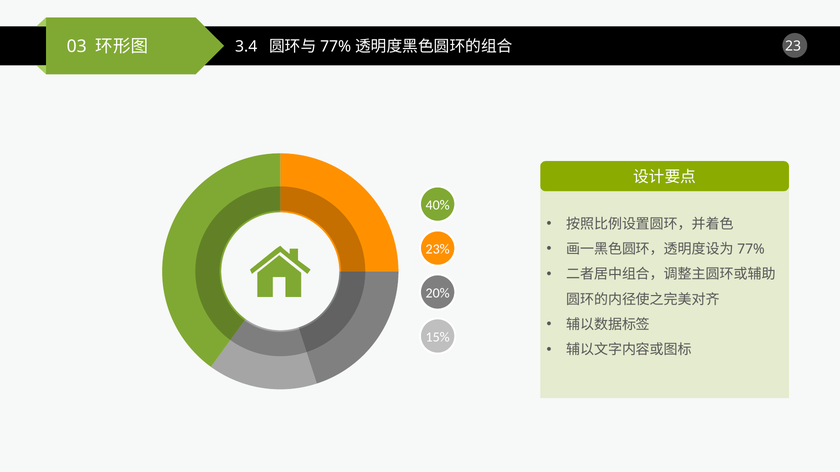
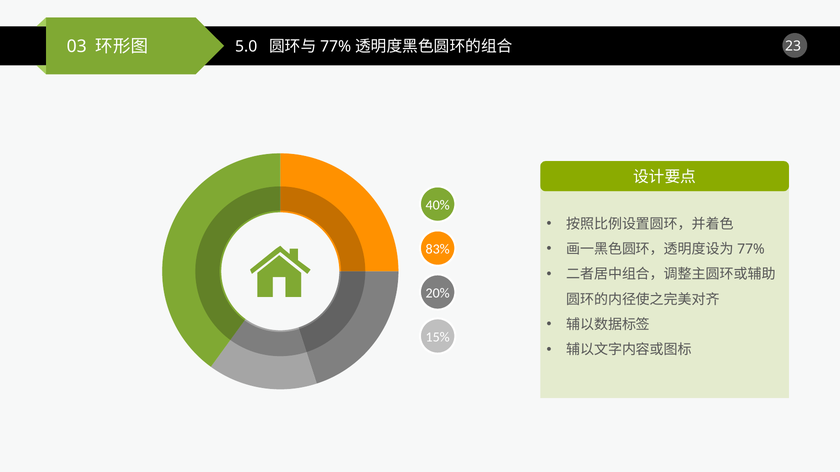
3.4: 3.4 -> 5.0
23%: 23% -> 83%
